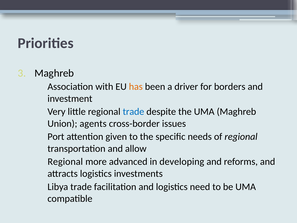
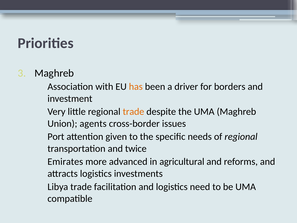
trade at (133, 112) colour: blue -> orange
allow: allow -> twice
Regional at (65, 162): Regional -> Emirates
developing: developing -> agricultural
